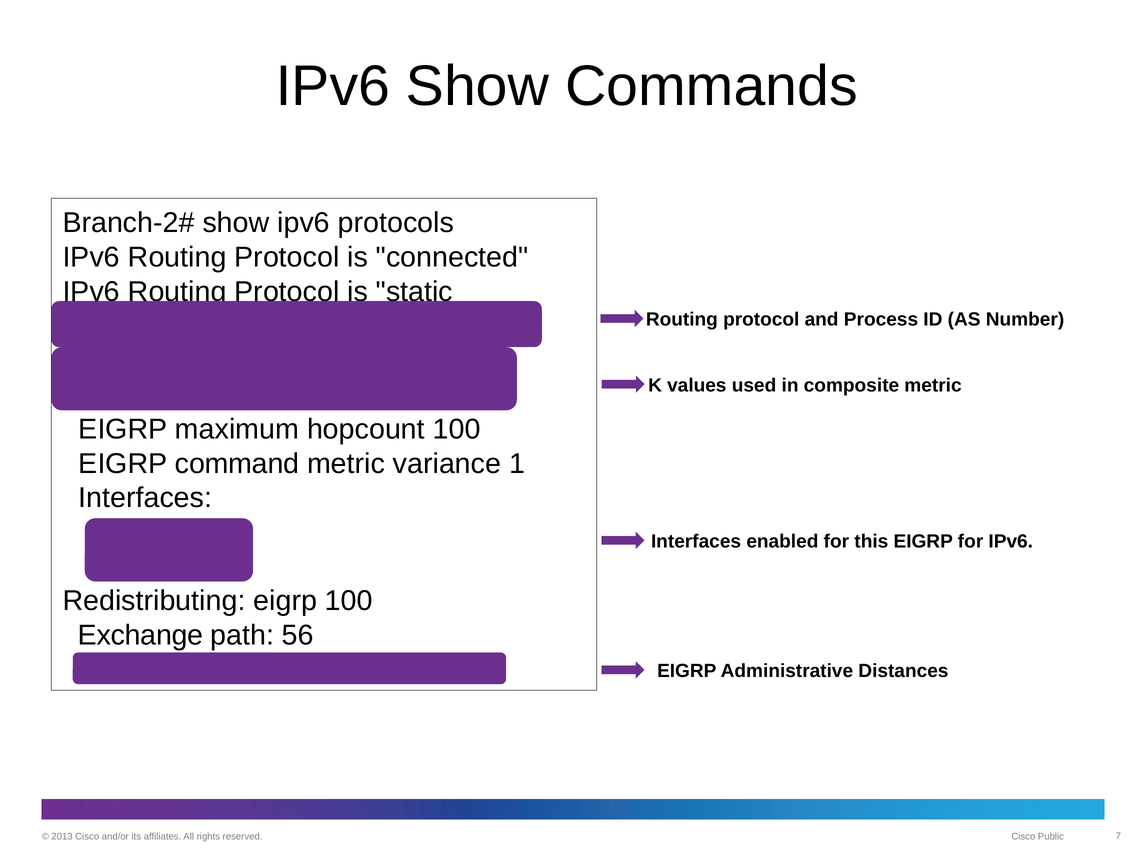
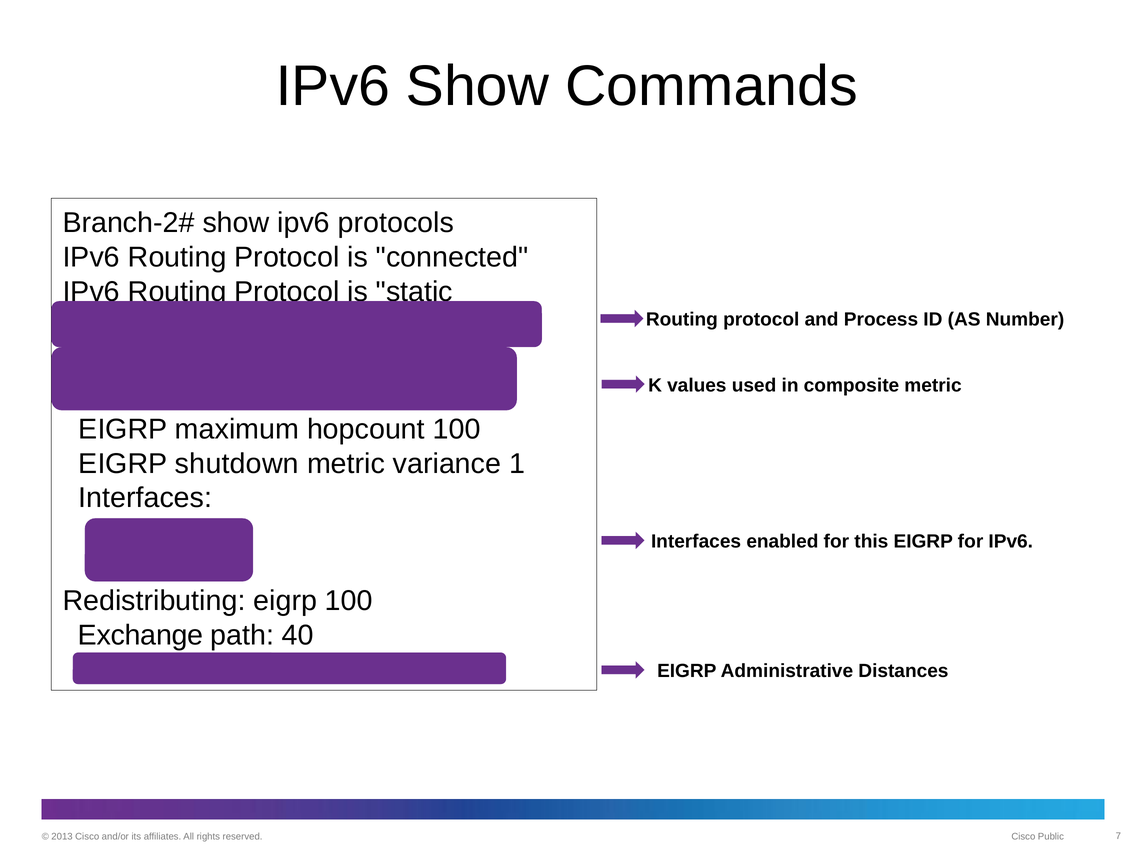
command: command -> shutdown
56: 56 -> 40
